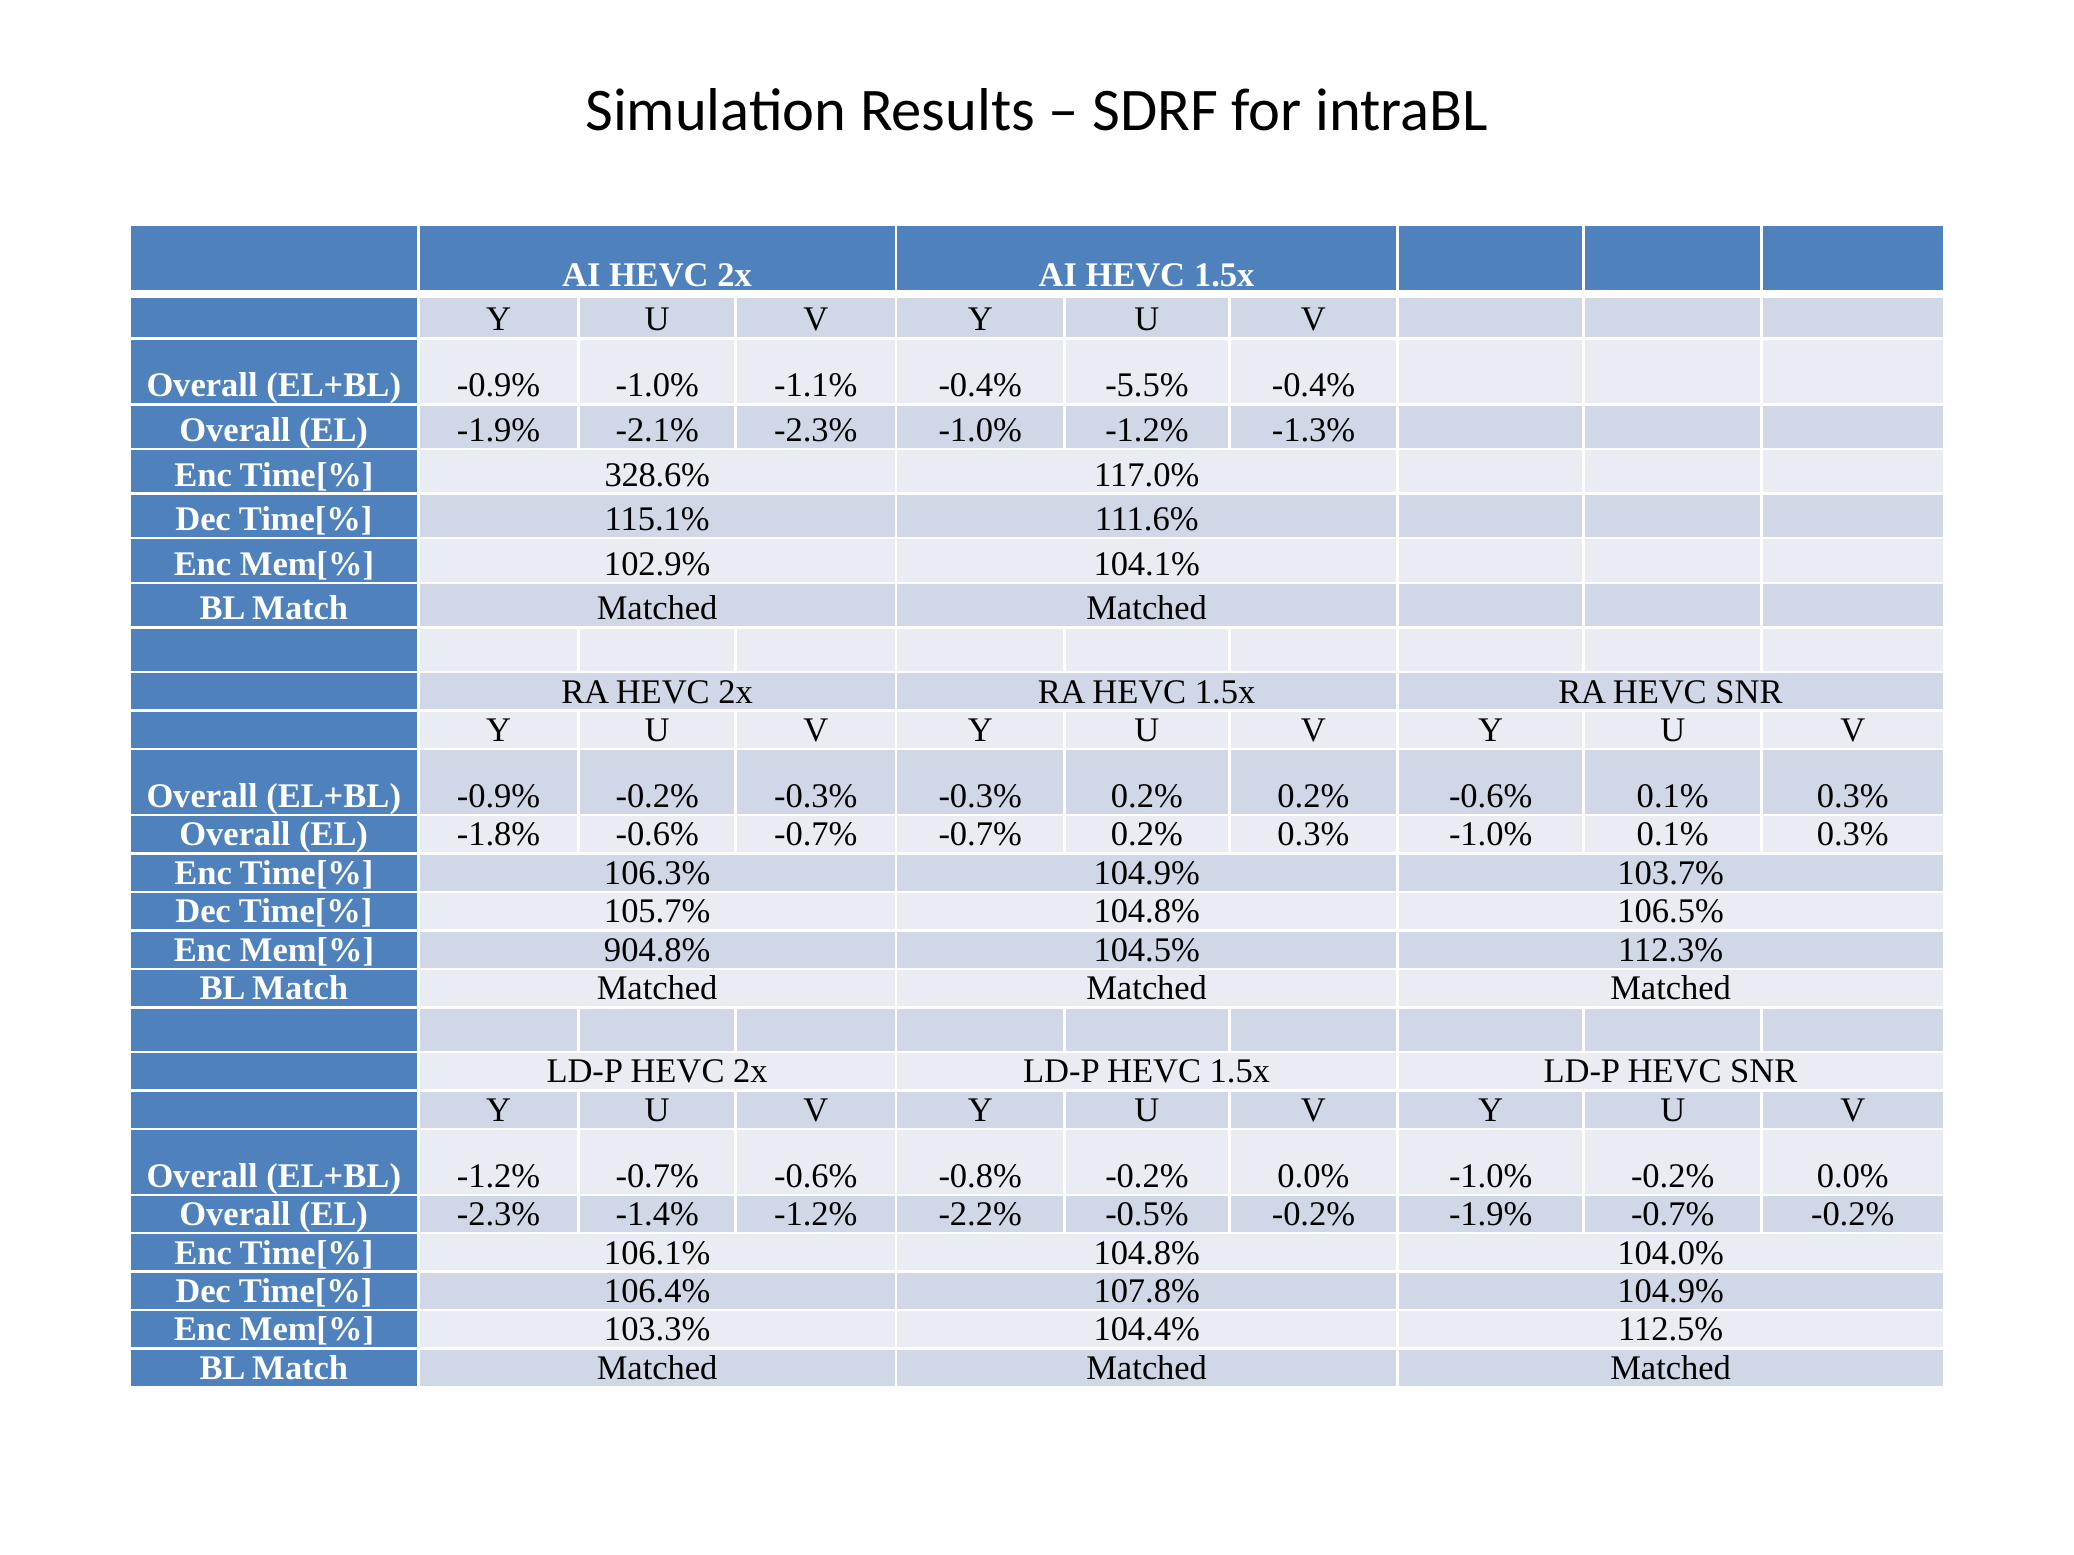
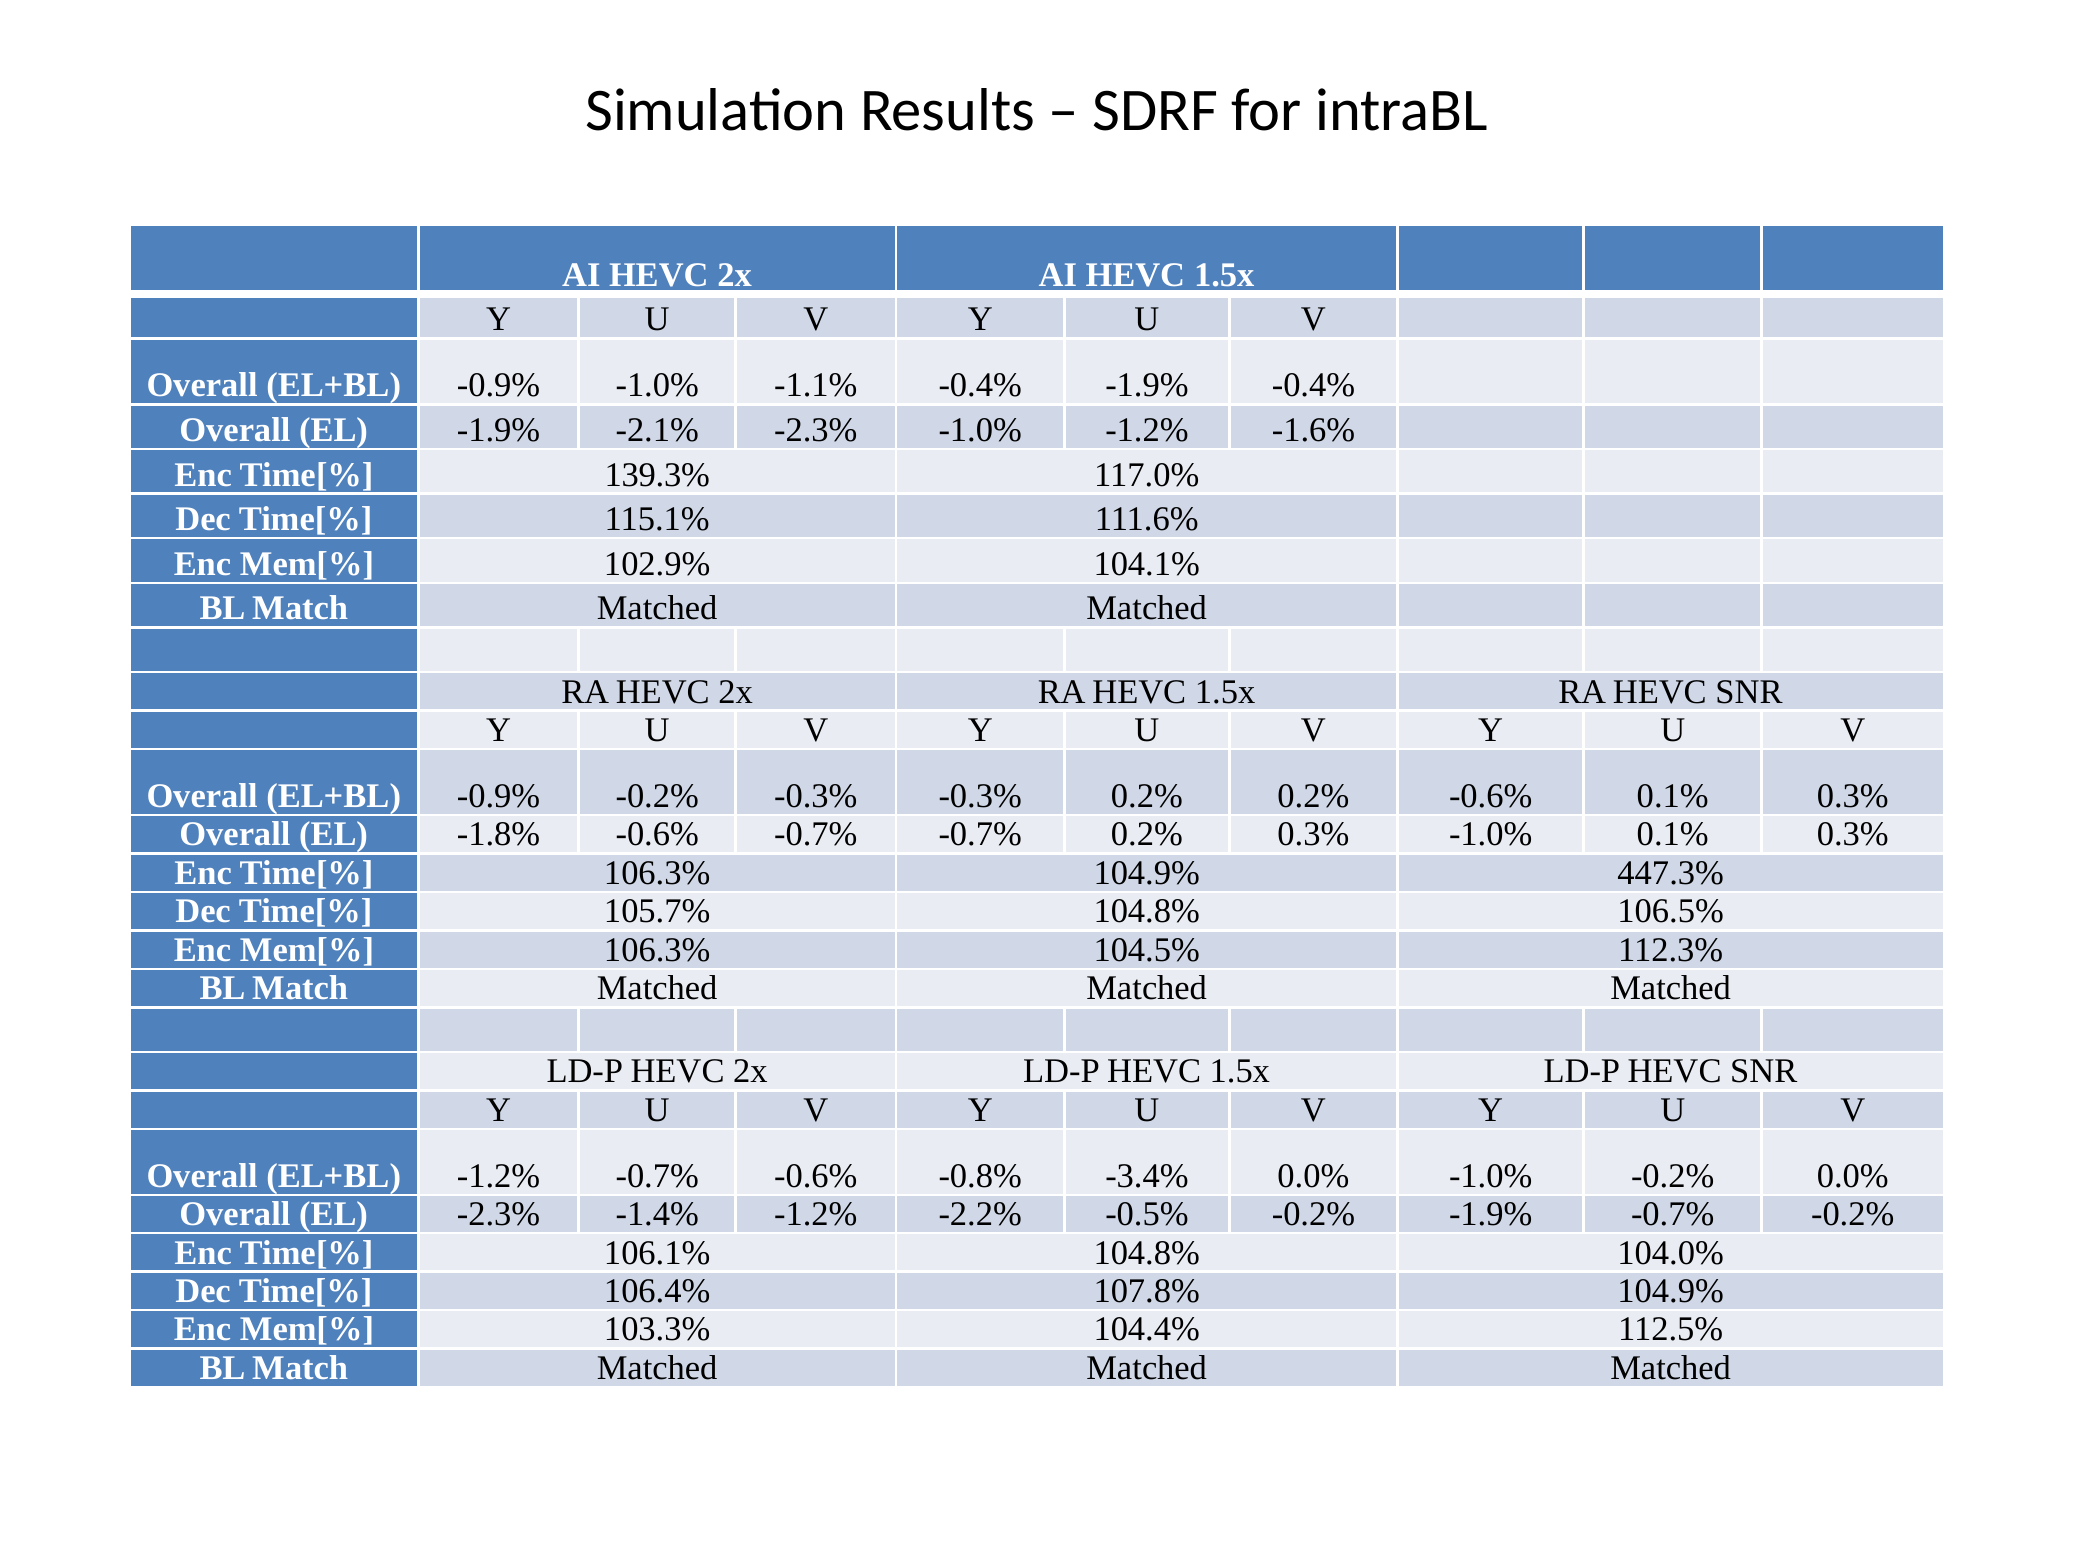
-0.4% -5.5%: -5.5% -> -1.9%
-1.3%: -1.3% -> -1.6%
328.6%: 328.6% -> 139.3%
103.7%: 103.7% -> 447.3%
Mem[% 904.8%: 904.8% -> 106.3%
-0.8% -0.2%: -0.2% -> -3.4%
